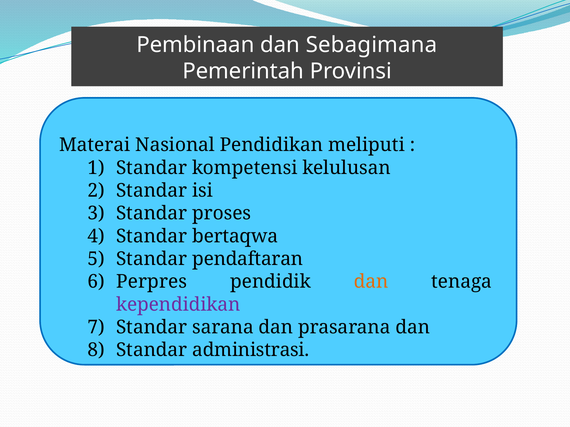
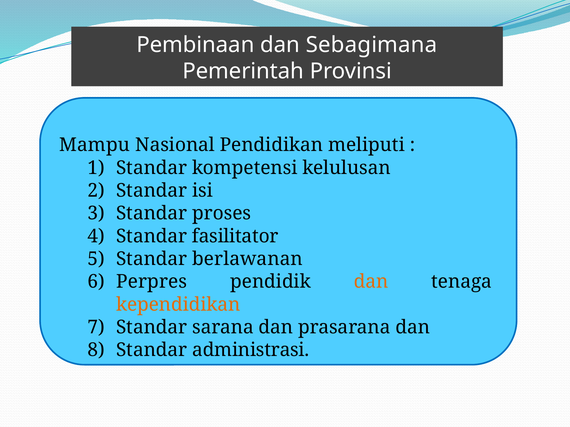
Materai: Materai -> Mampu
bertaqwa: bertaqwa -> fasilitator
pendaftaran: pendaftaran -> berlawanan
kependidikan colour: purple -> orange
